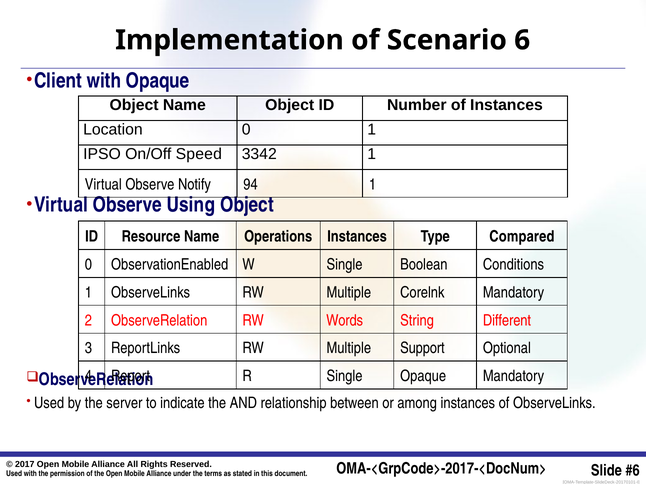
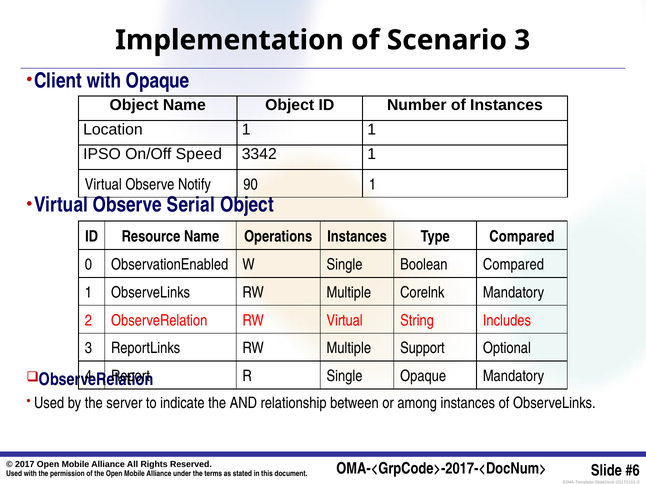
Scenario 6: 6 -> 3
Location 0: 0 -> 1
94: 94 -> 90
Using: Using -> Serial
Boolean Conditions: Conditions -> Compared
RW Words: Words -> Virtual
Different: Different -> Includes
